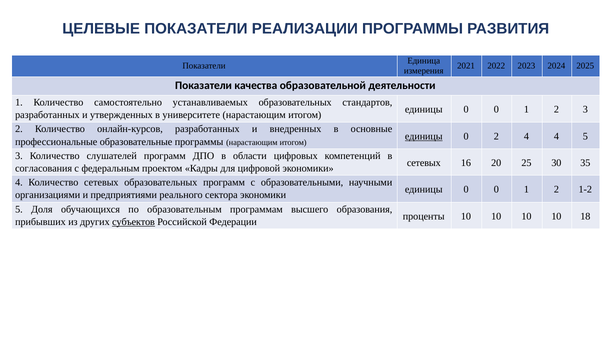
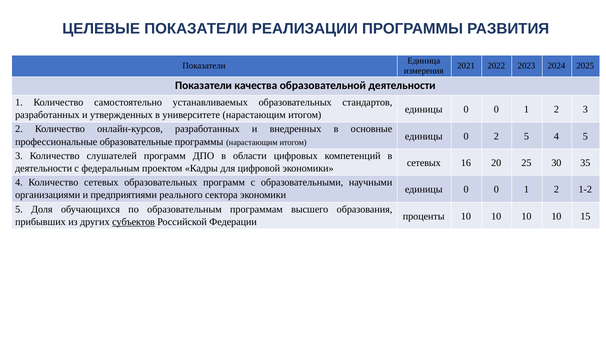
единицы at (424, 136) underline: present -> none
2 4: 4 -> 5
согласования at (44, 168): согласования -> деятельности
18: 18 -> 15
